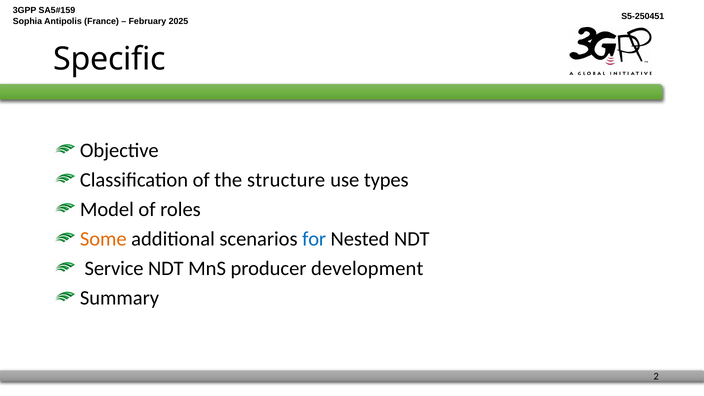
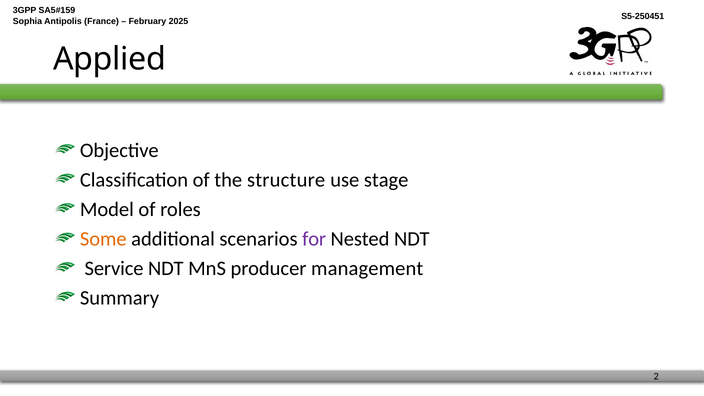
Specific: Specific -> Applied
types: types -> stage
for colour: blue -> purple
development: development -> management
